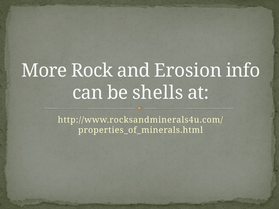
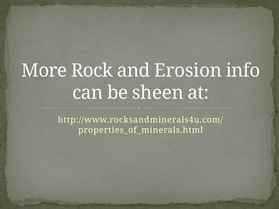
shells: shells -> sheen
